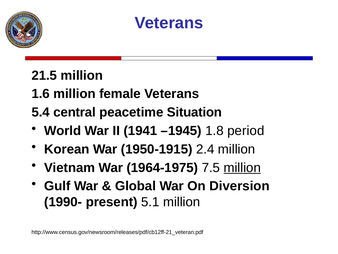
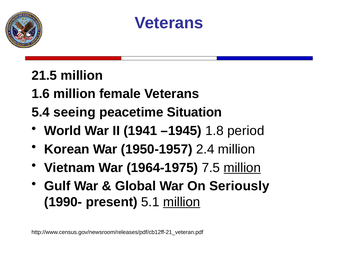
central: central -> seeing
1950-1915: 1950-1915 -> 1950-1957
Diversion: Diversion -> Seriously
million at (182, 202) underline: none -> present
